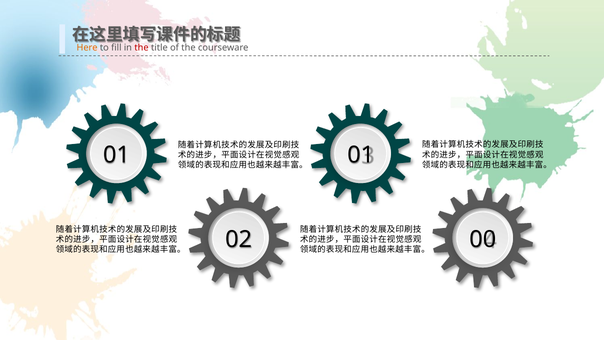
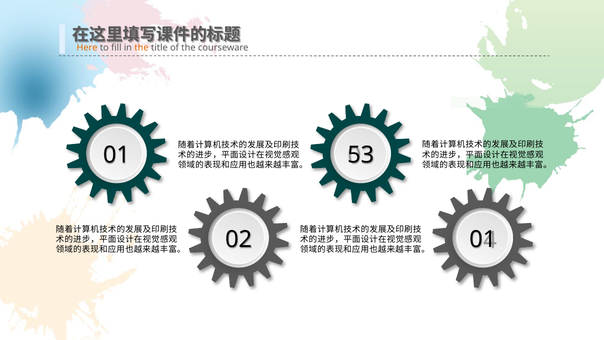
the at (142, 48) colour: red -> orange
01 01: 01 -> 53
02 00: 00 -> 01
